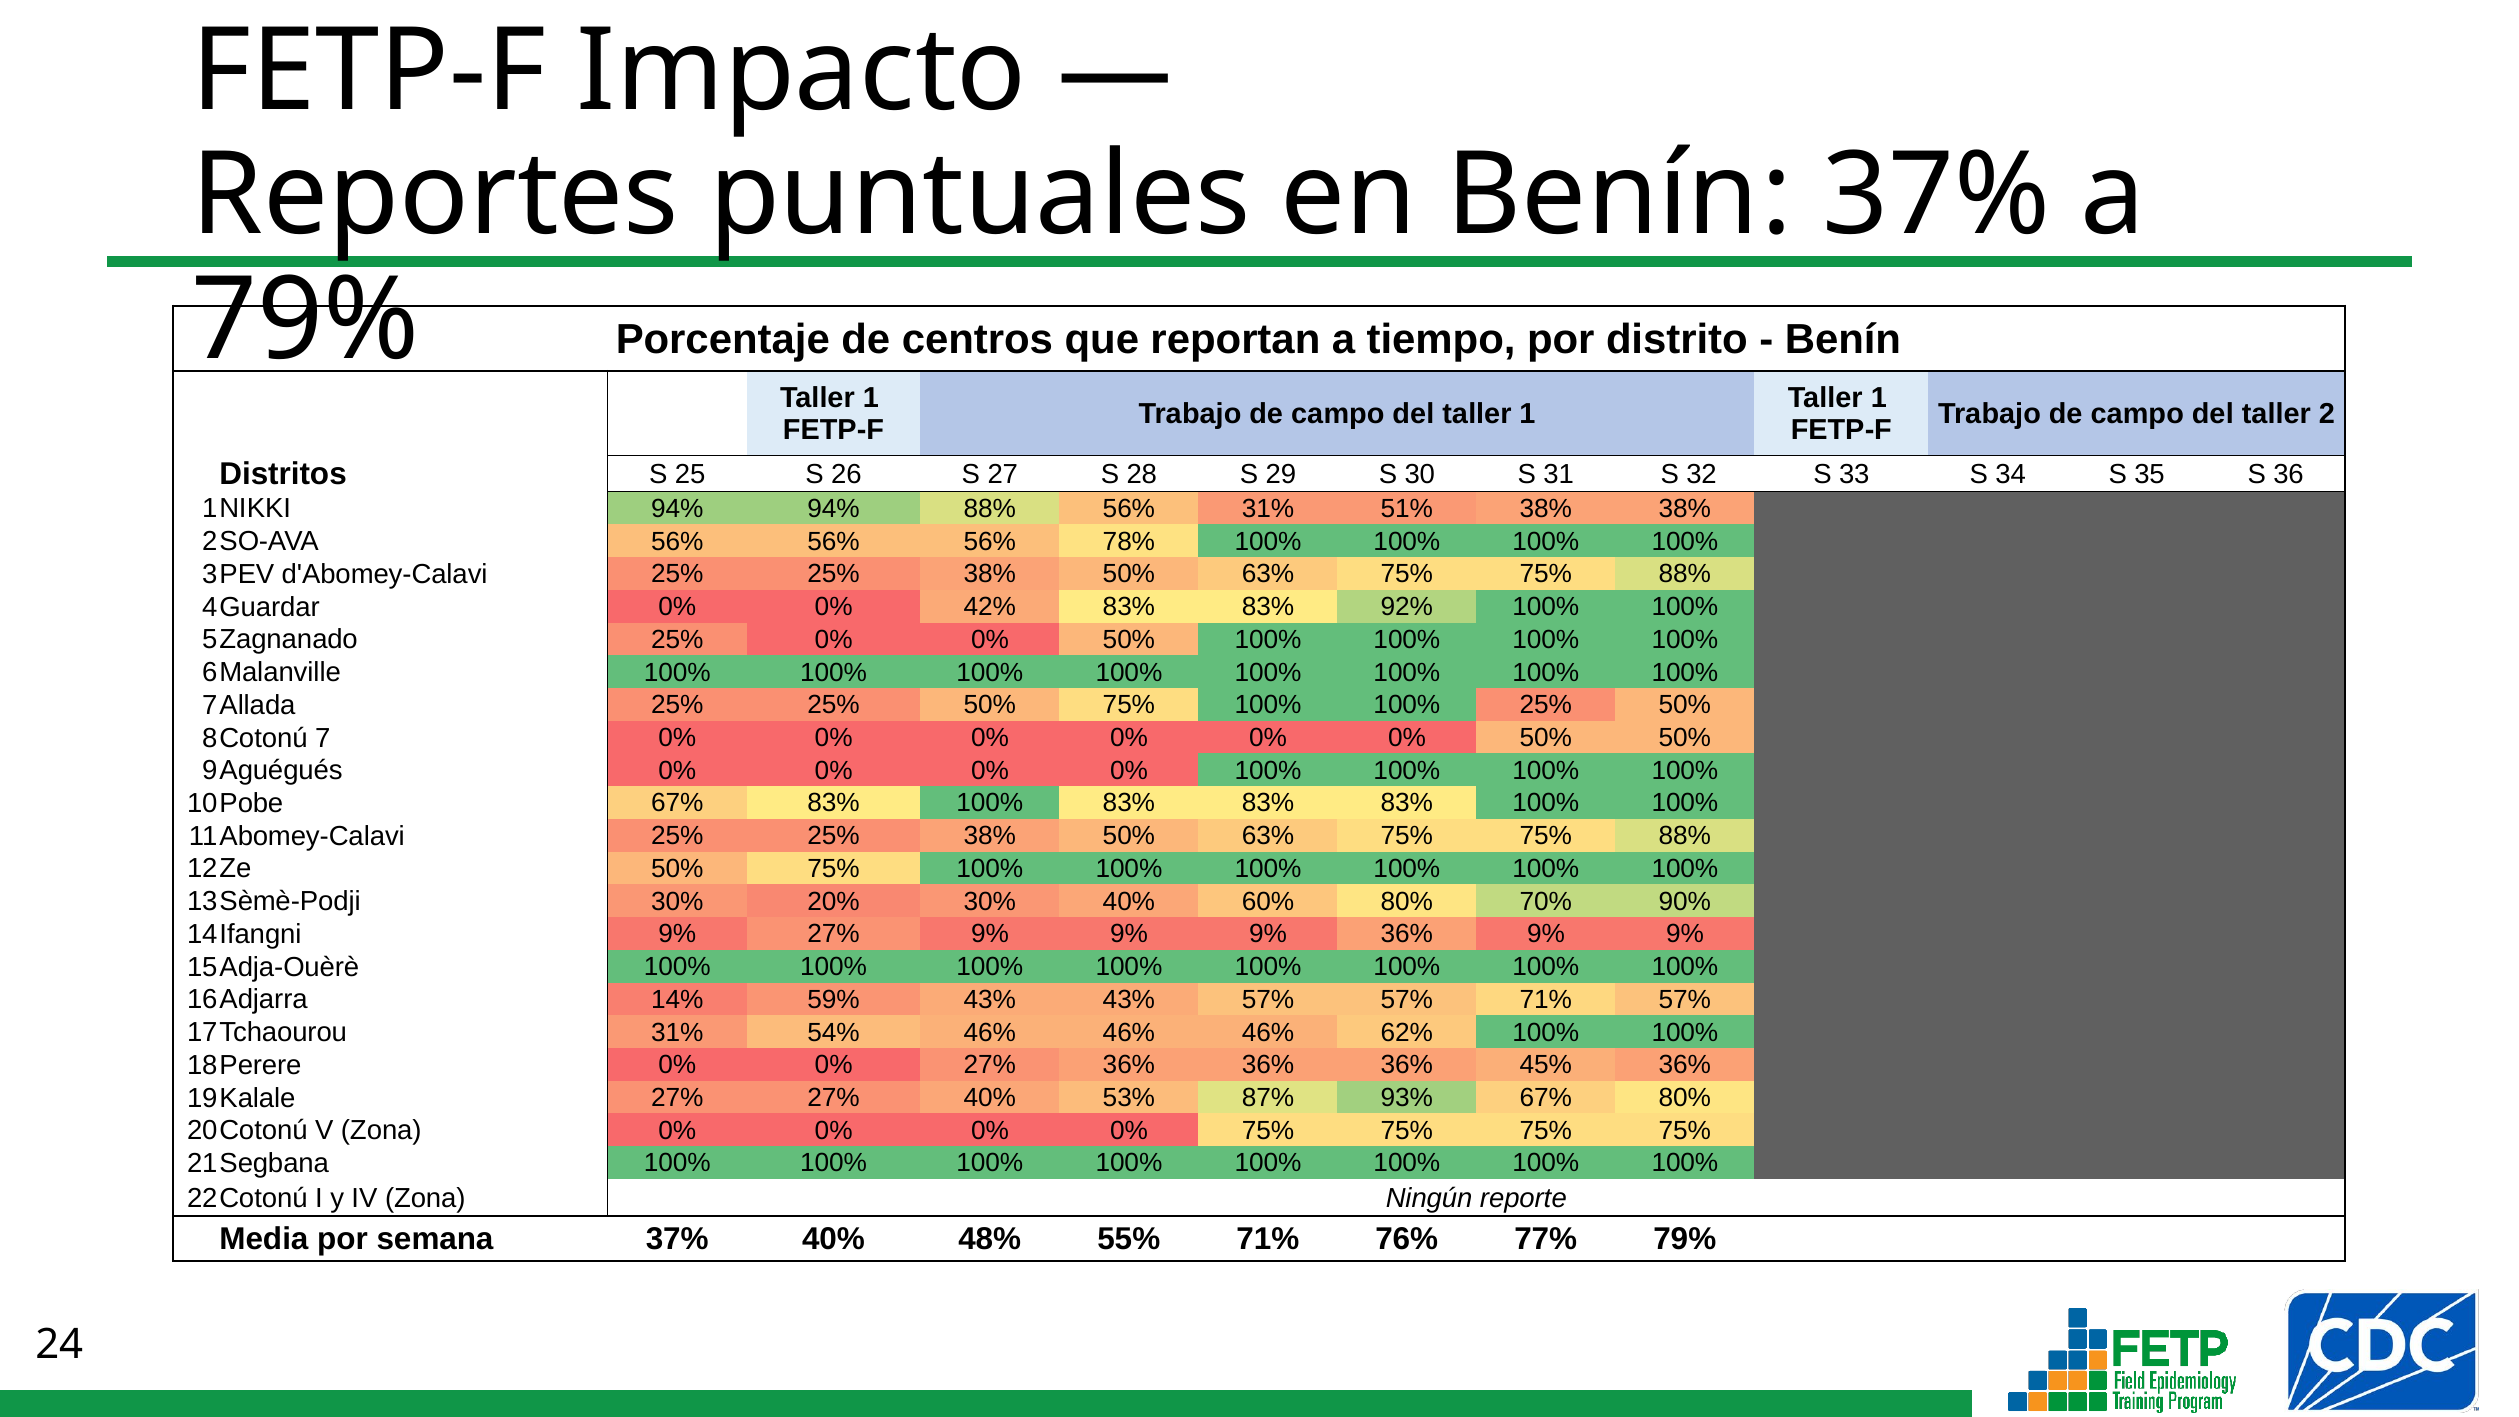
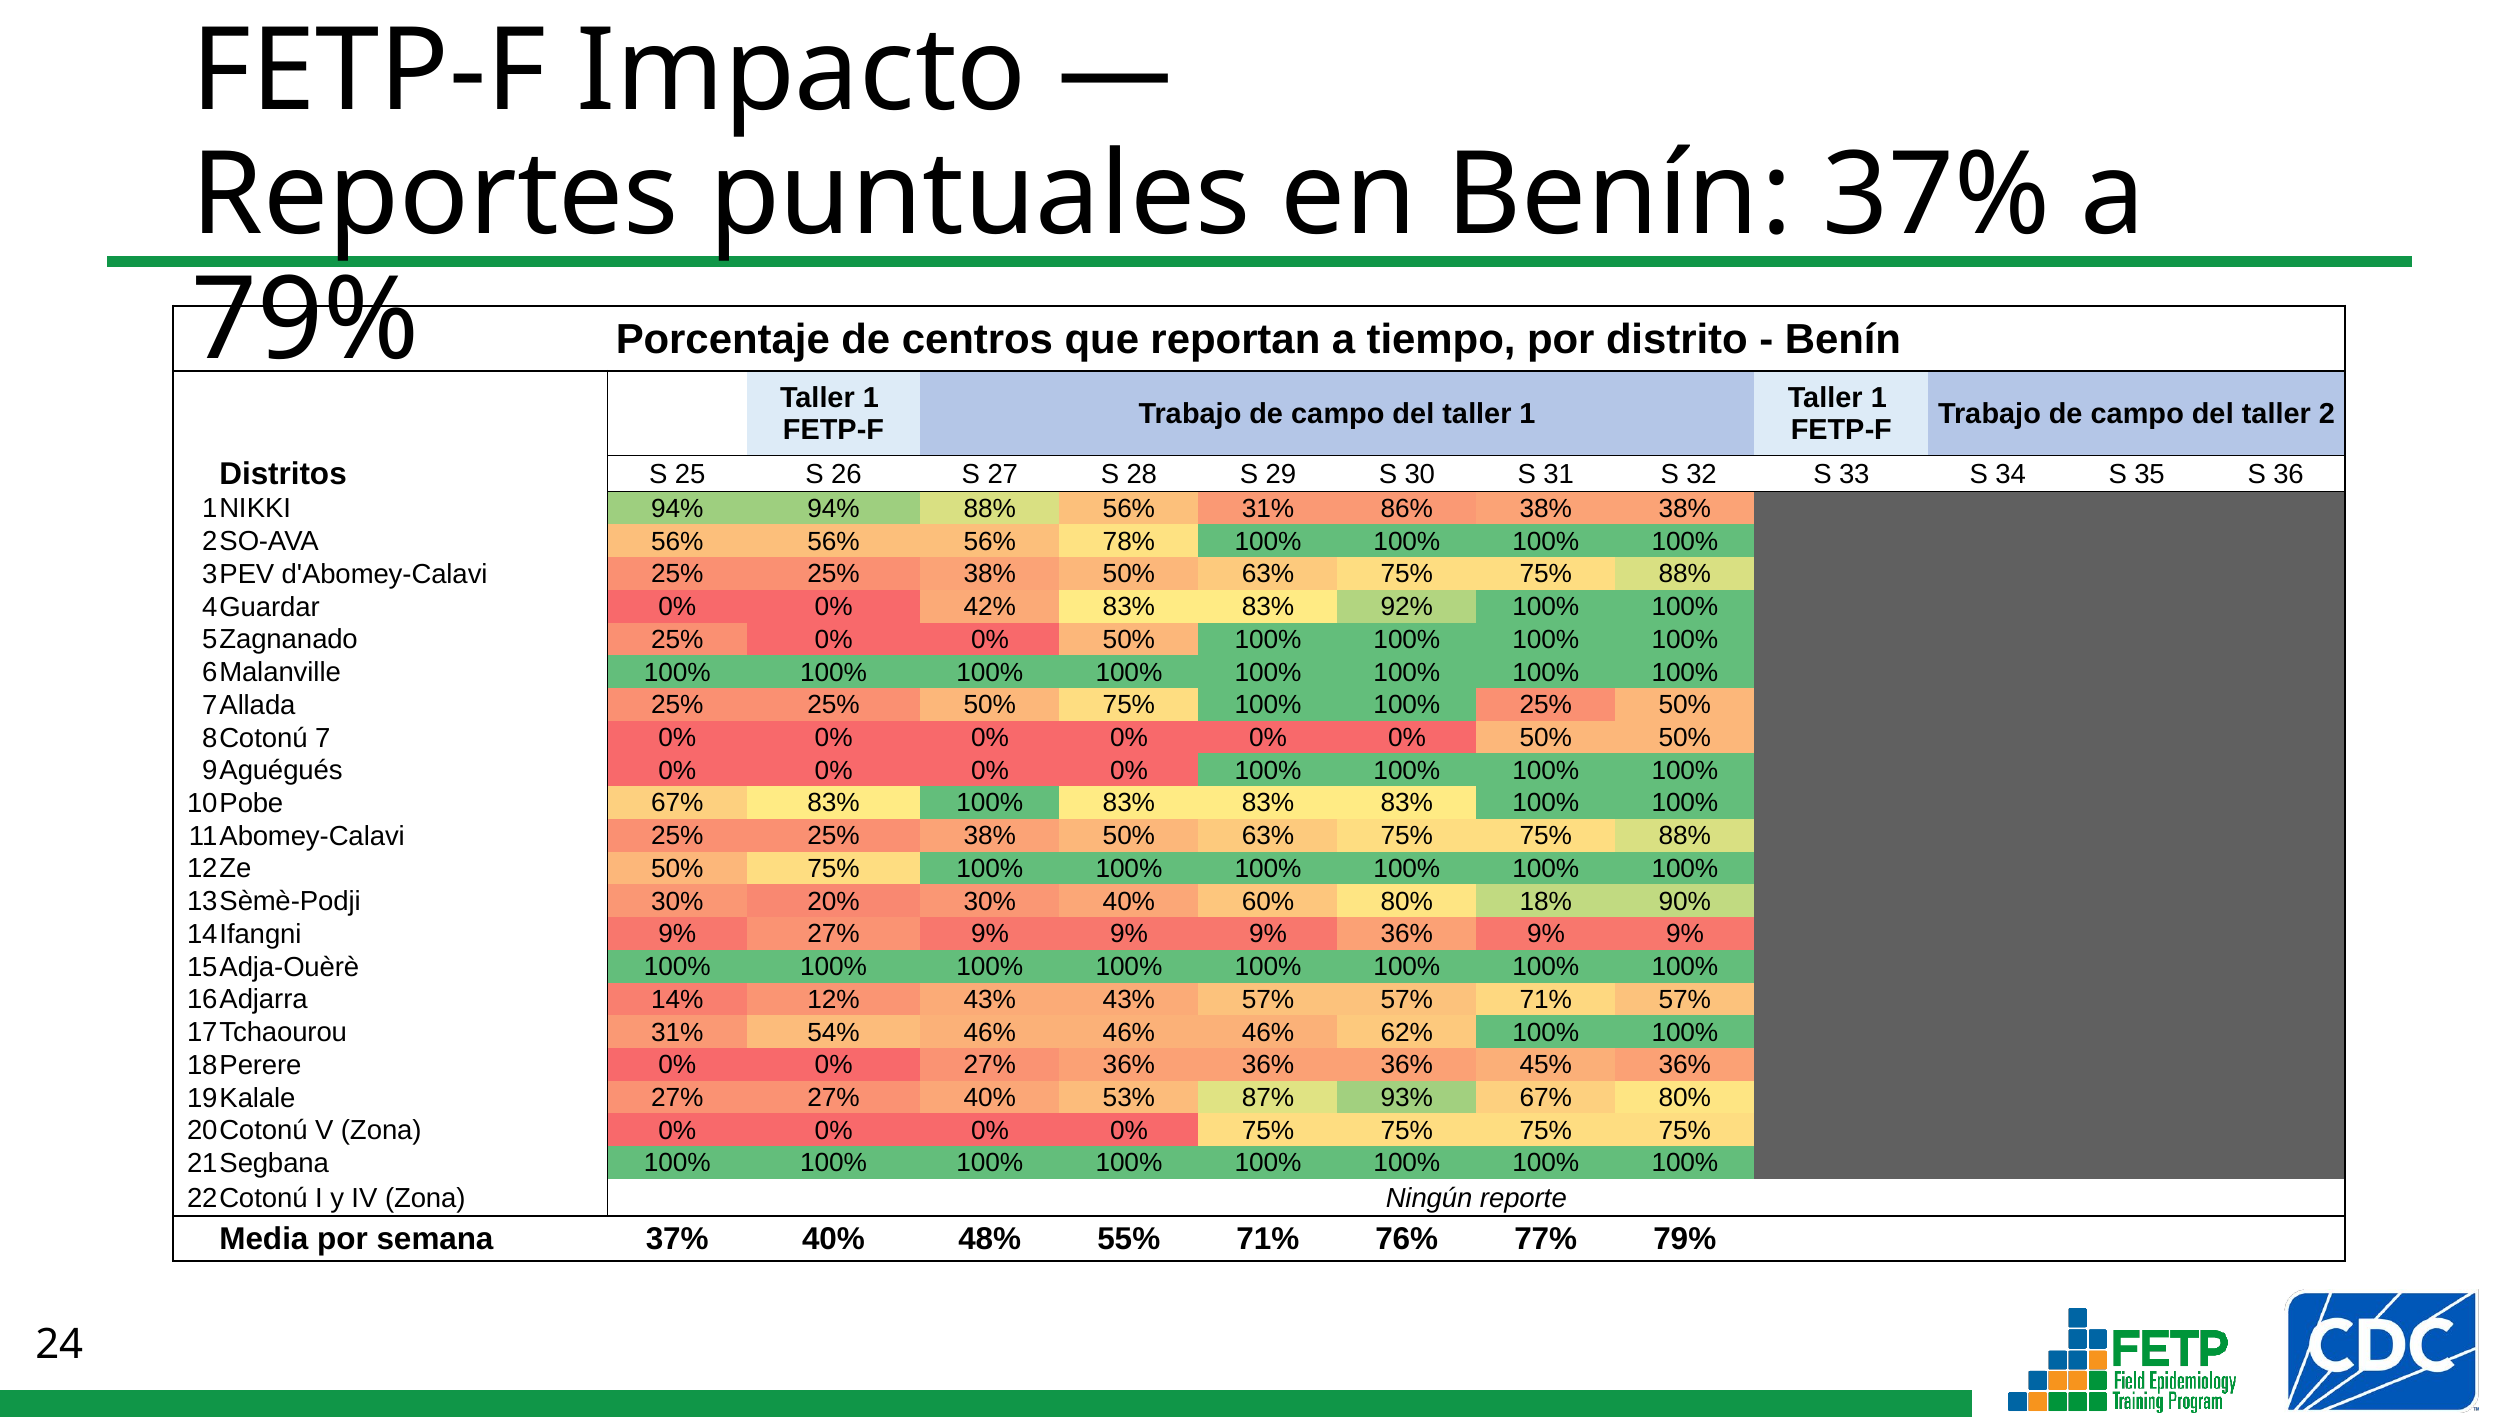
51%: 51% -> 86%
70%: 70% -> 18%
59%: 59% -> 12%
